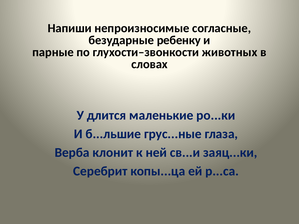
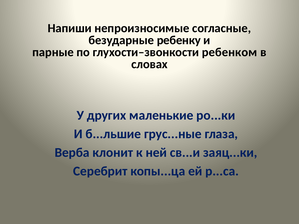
животных: животных -> ребенком
длится: длится -> других
